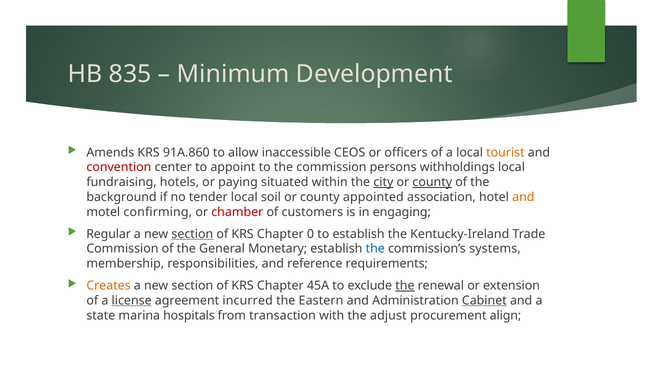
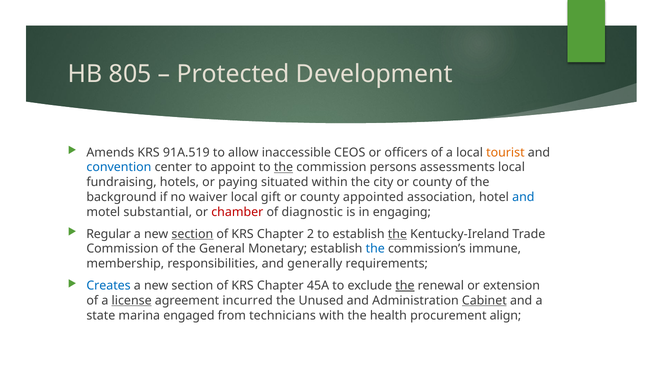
835: 835 -> 805
Minimum: Minimum -> Protected
91A.860: 91A.860 -> 91A.519
convention colour: red -> blue
the at (284, 167) underline: none -> present
withholdings: withholdings -> assessments
city underline: present -> none
county at (432, 182) underline: present -> none
tender: tender -> waiver
soil: soil -> gift
and at (523, 197) colour: orange -> blue
confirming: confirming -> substantial
customers: customers -> diagnostic
0: 0 -> 2
the at (397, 234) underline: none -> present
systems: systems -> immune
reference: reference -> generally
Creates colour: orange -> blue
Eastern: Eastern -> Unused
hospitals: hospitals -> engaged
transaction: transaction -> technicians
adjust: adjust -> health
